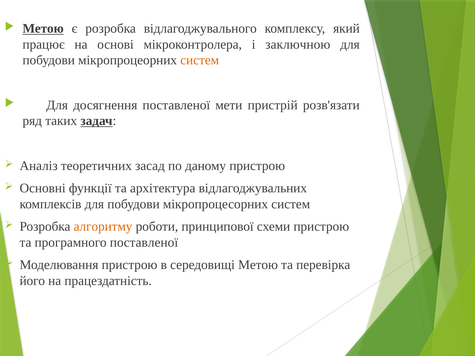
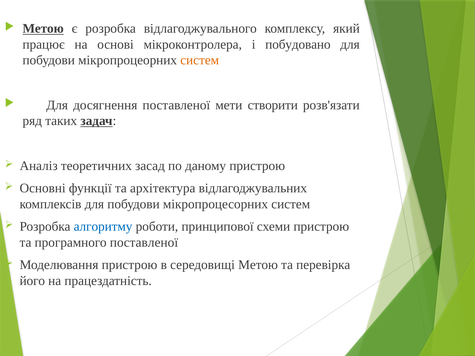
заключною: заключною -> побудовано
пристрій: пристрій -> створити
алгоритму colour: orange -> blue
